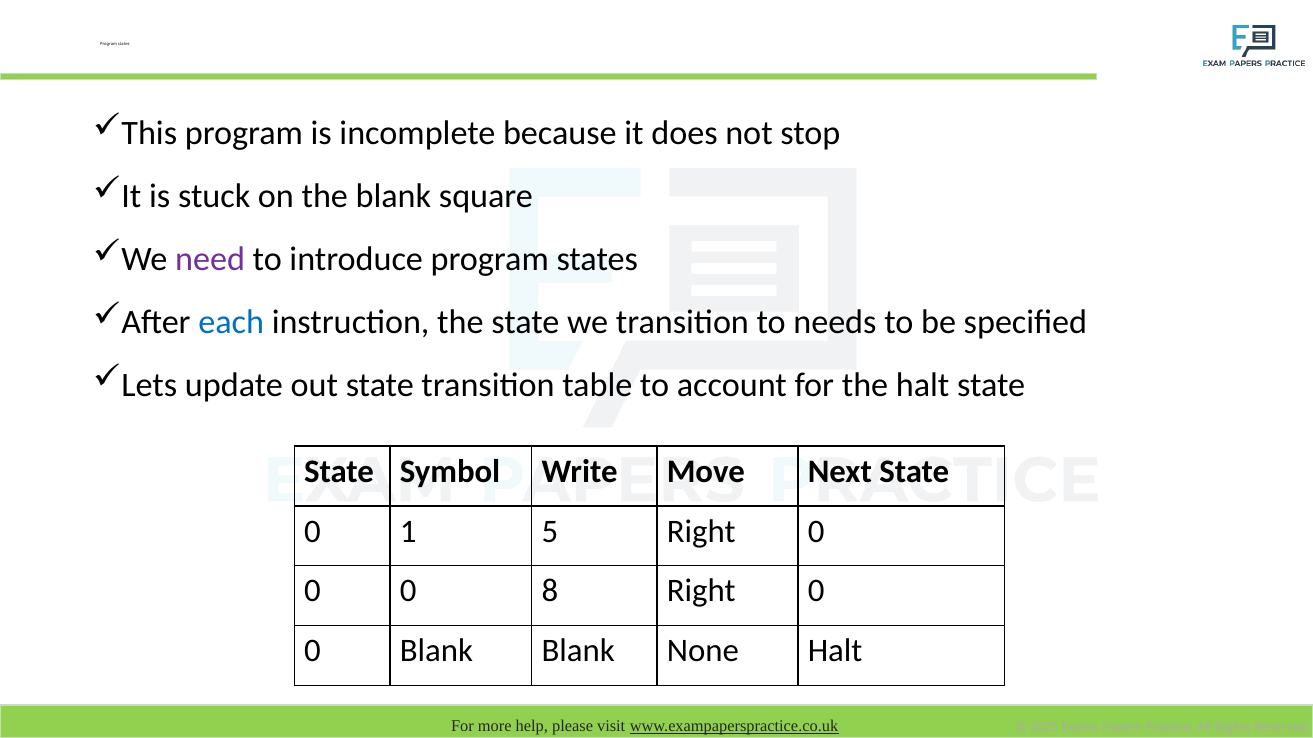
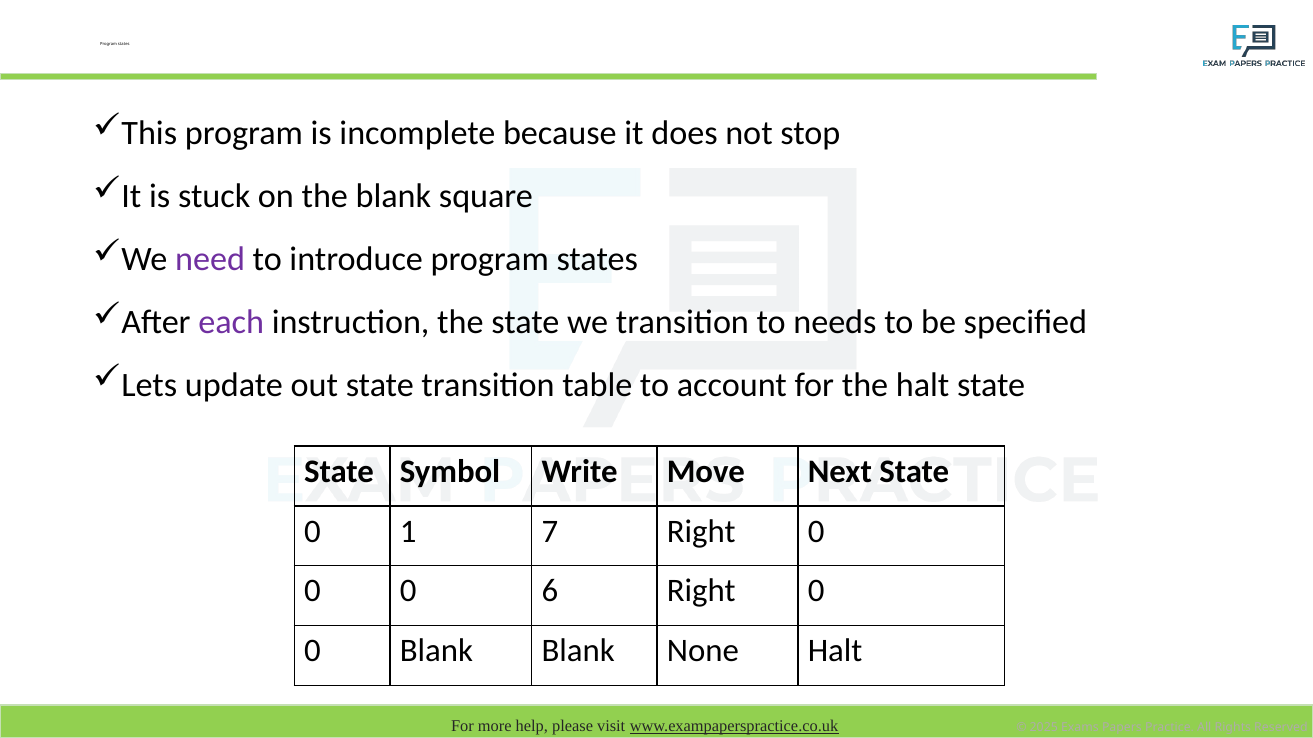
each colour: blue -> purple
5: 5 -> 7
8: 8 -> 6
